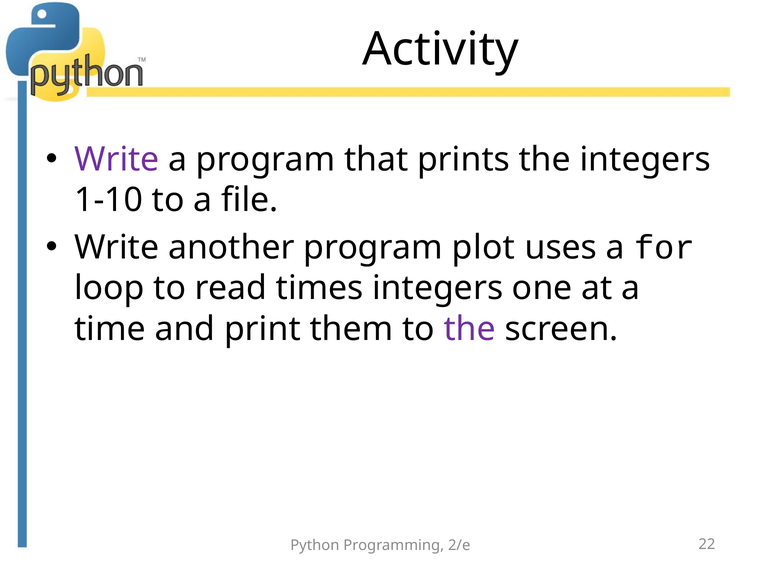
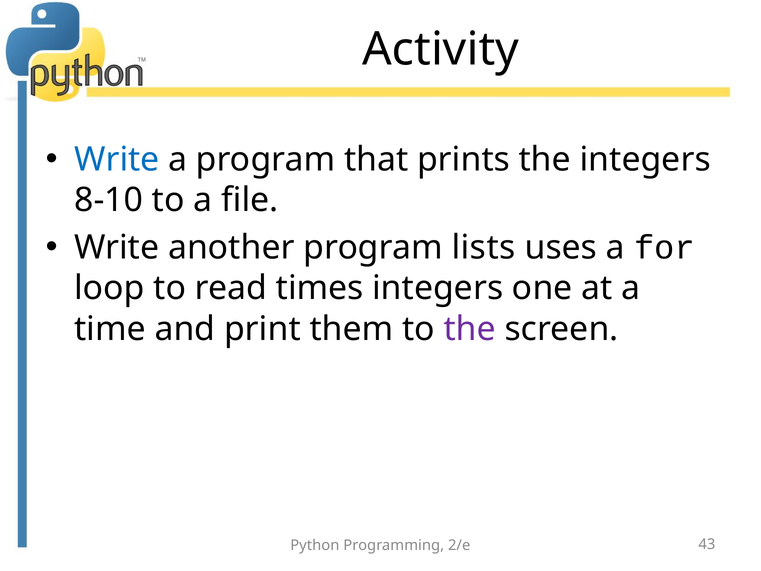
Write at (117, 160) colour: purple -> blue
1-10: 1-10 -> 8-10
plot: plot -> lists
22: 22 -> 43
